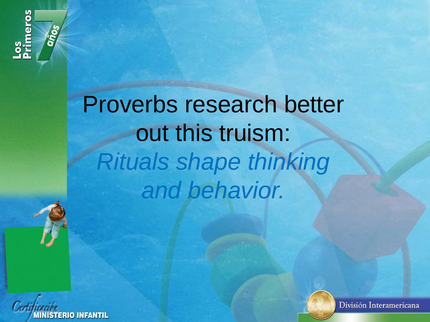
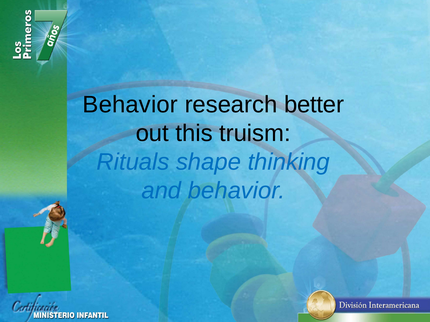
Proverbs at (130, 105): Proverbs -> Behavior
